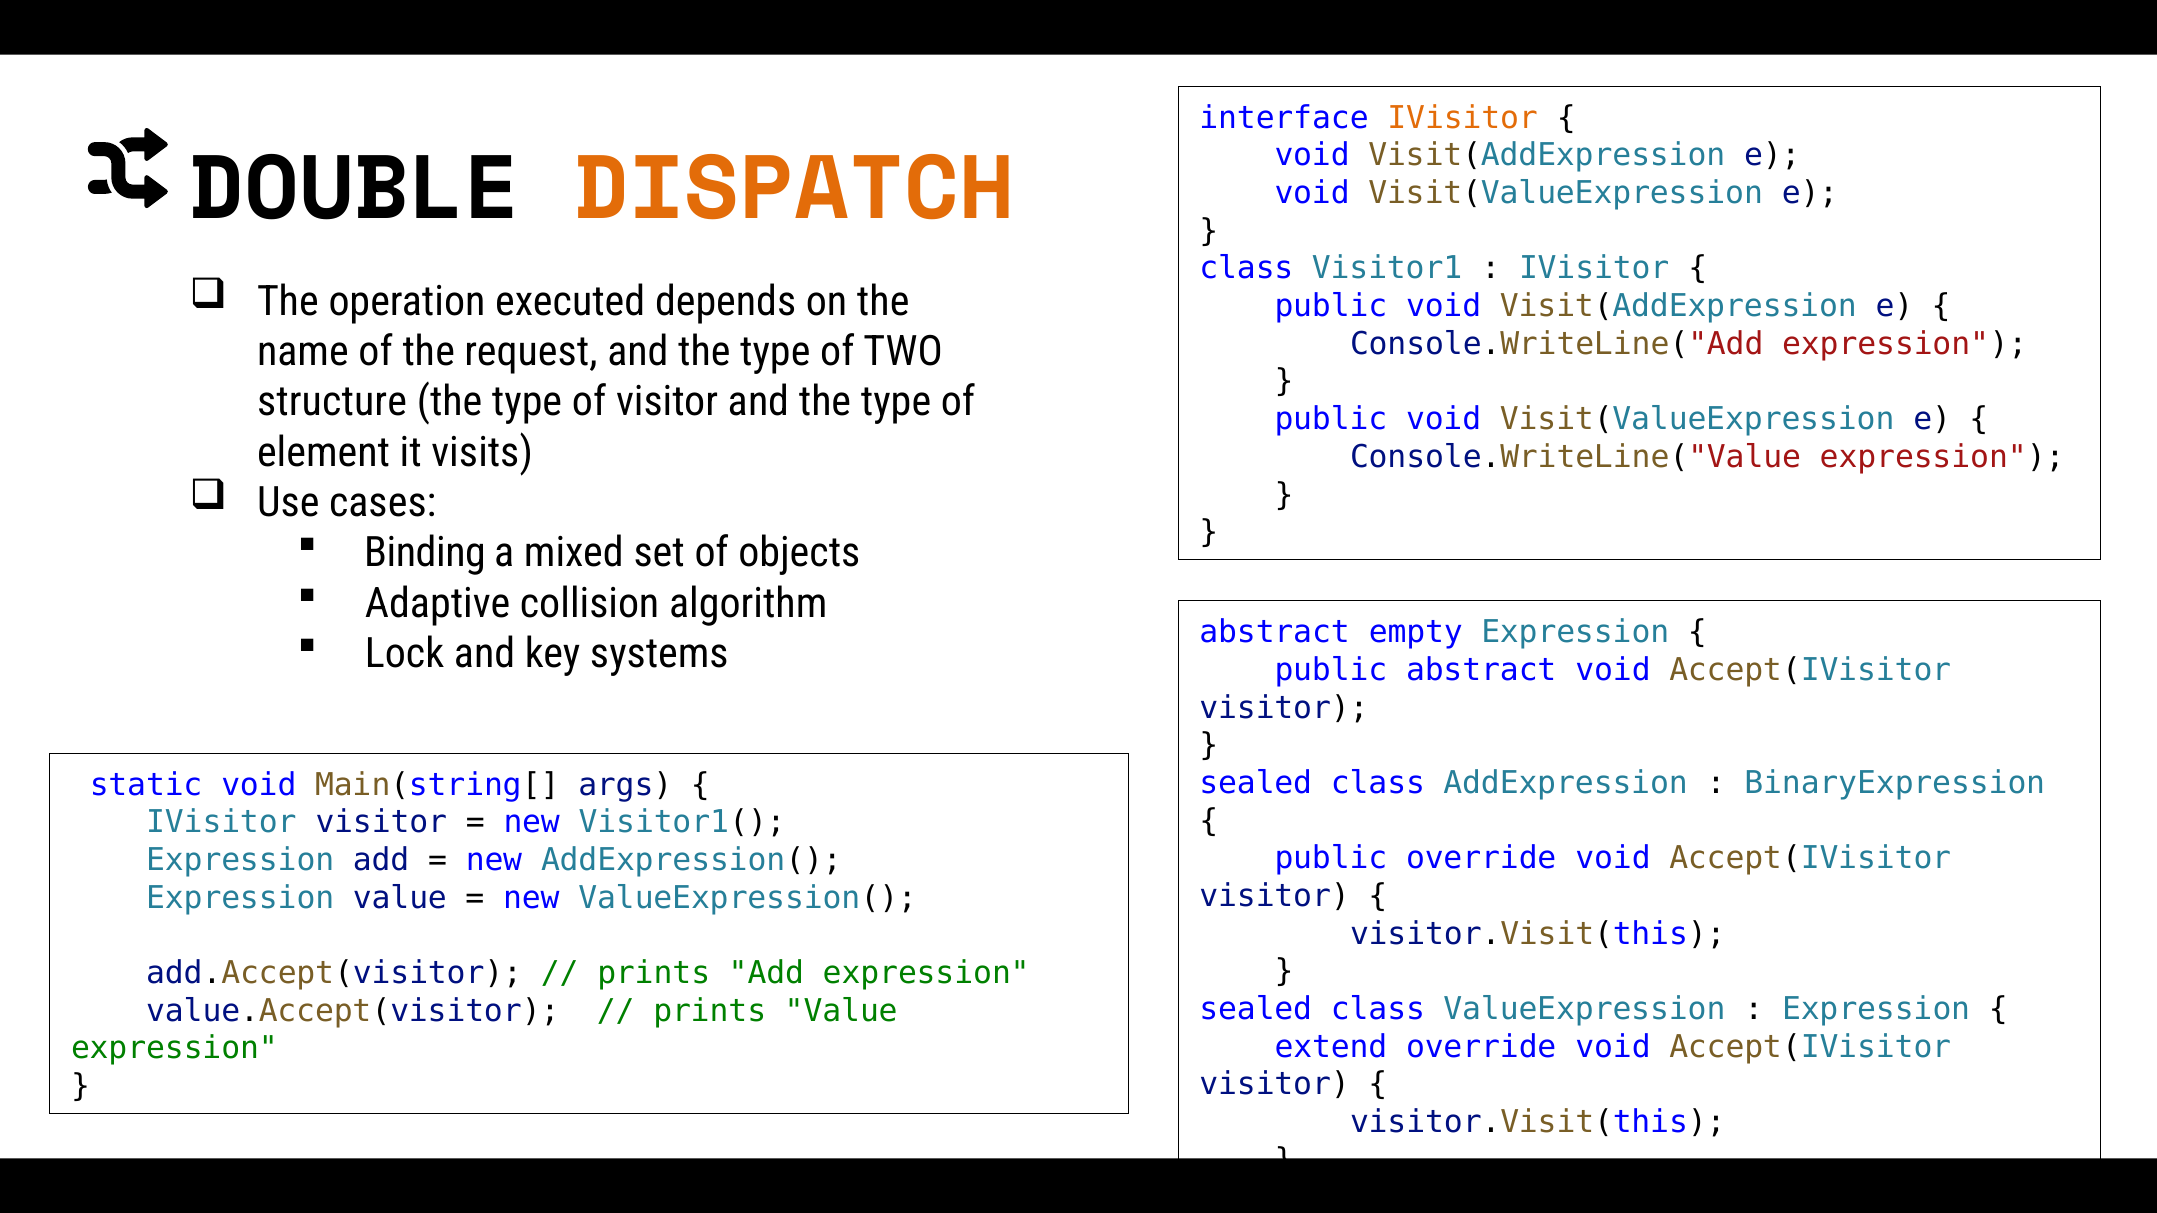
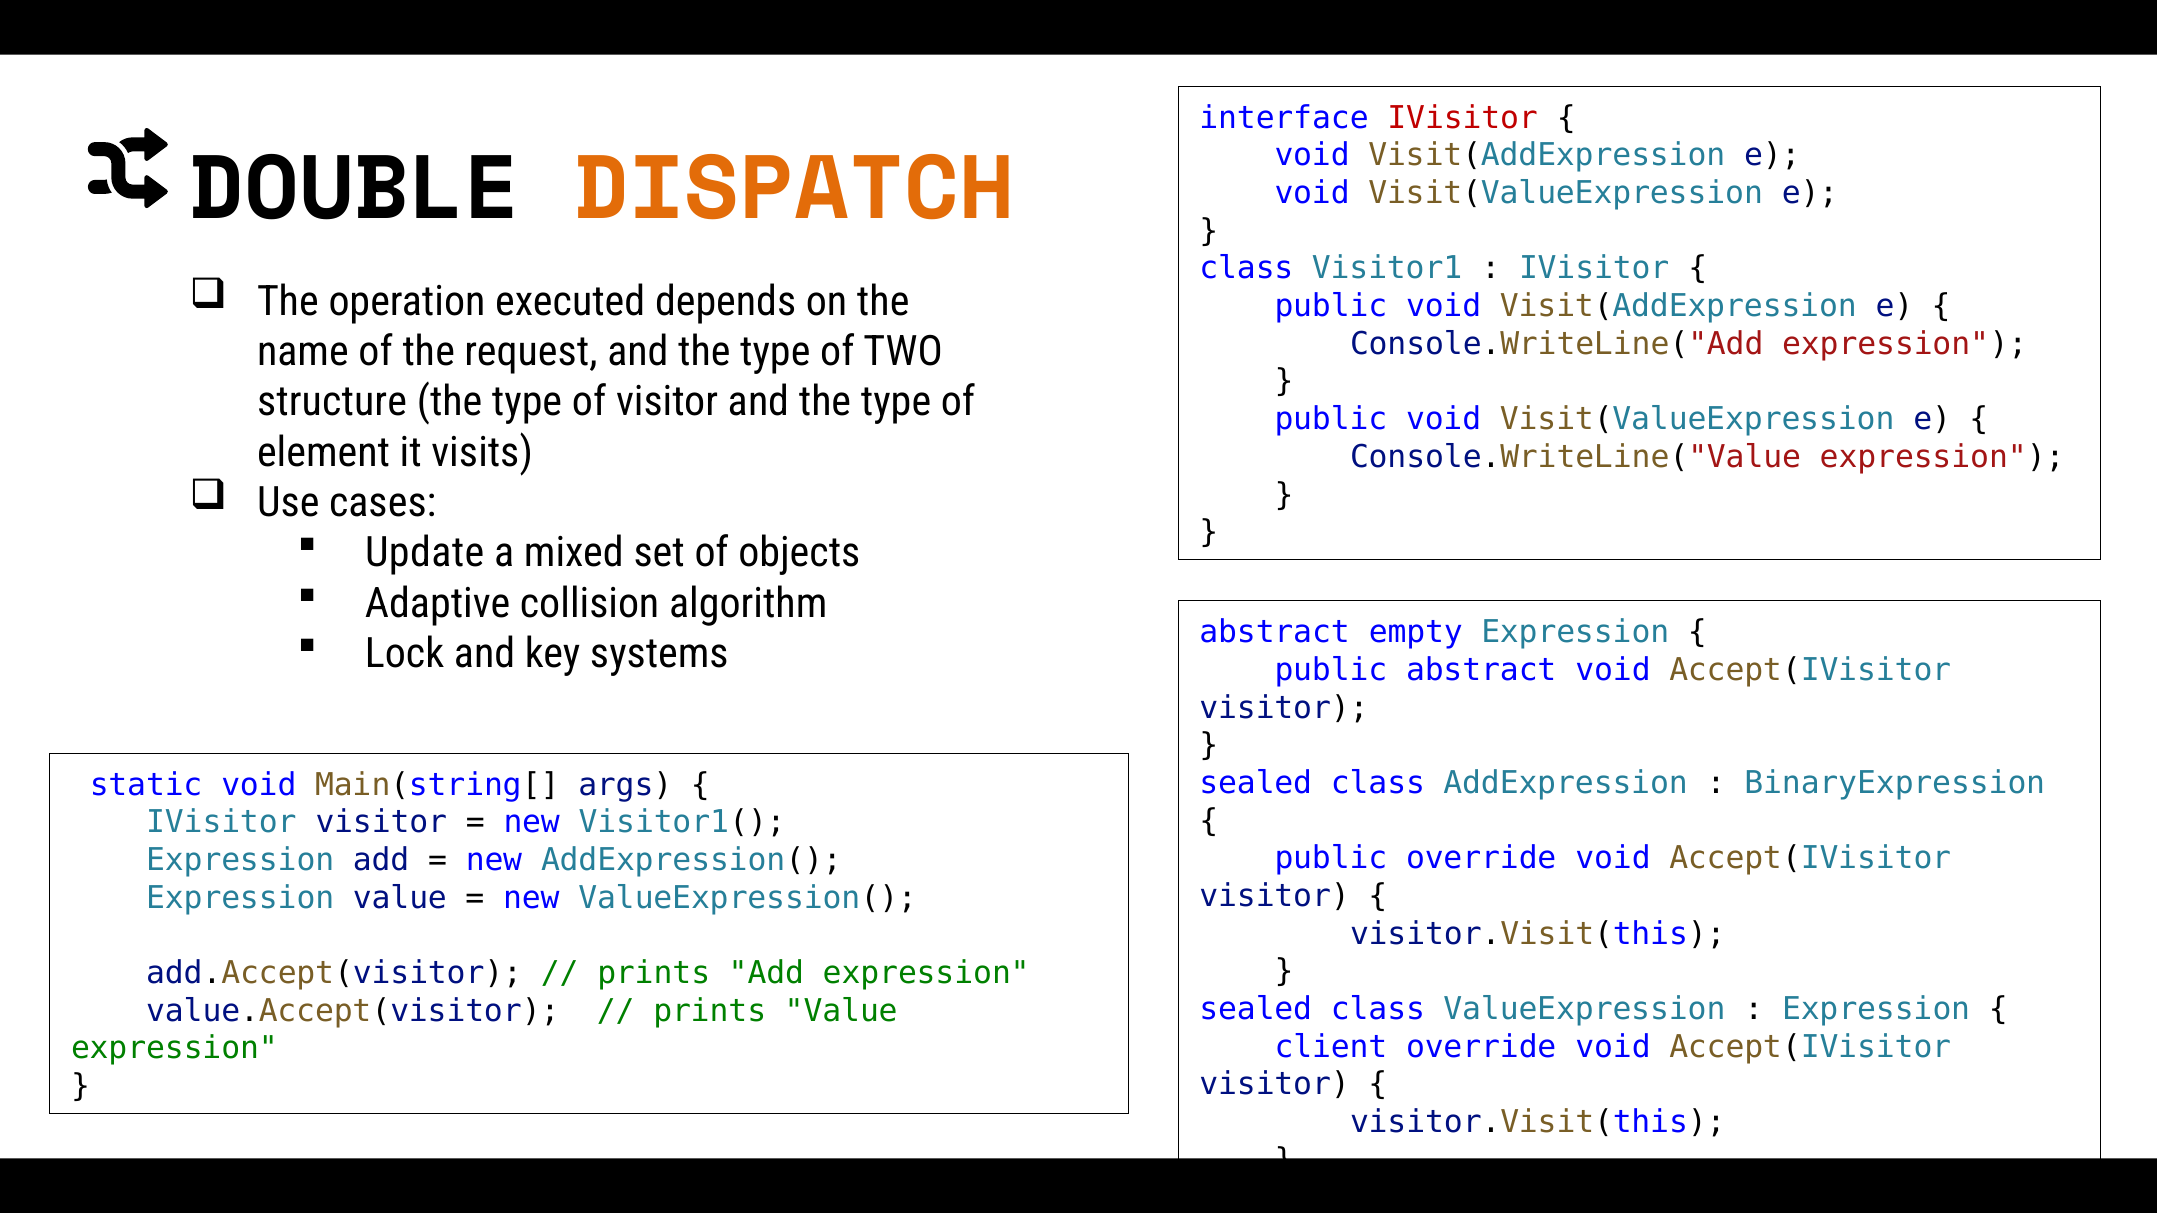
IVisitor at (1463, 118) colour: orange -> red
Binding: Binding -> Update
extend: extend -> client
